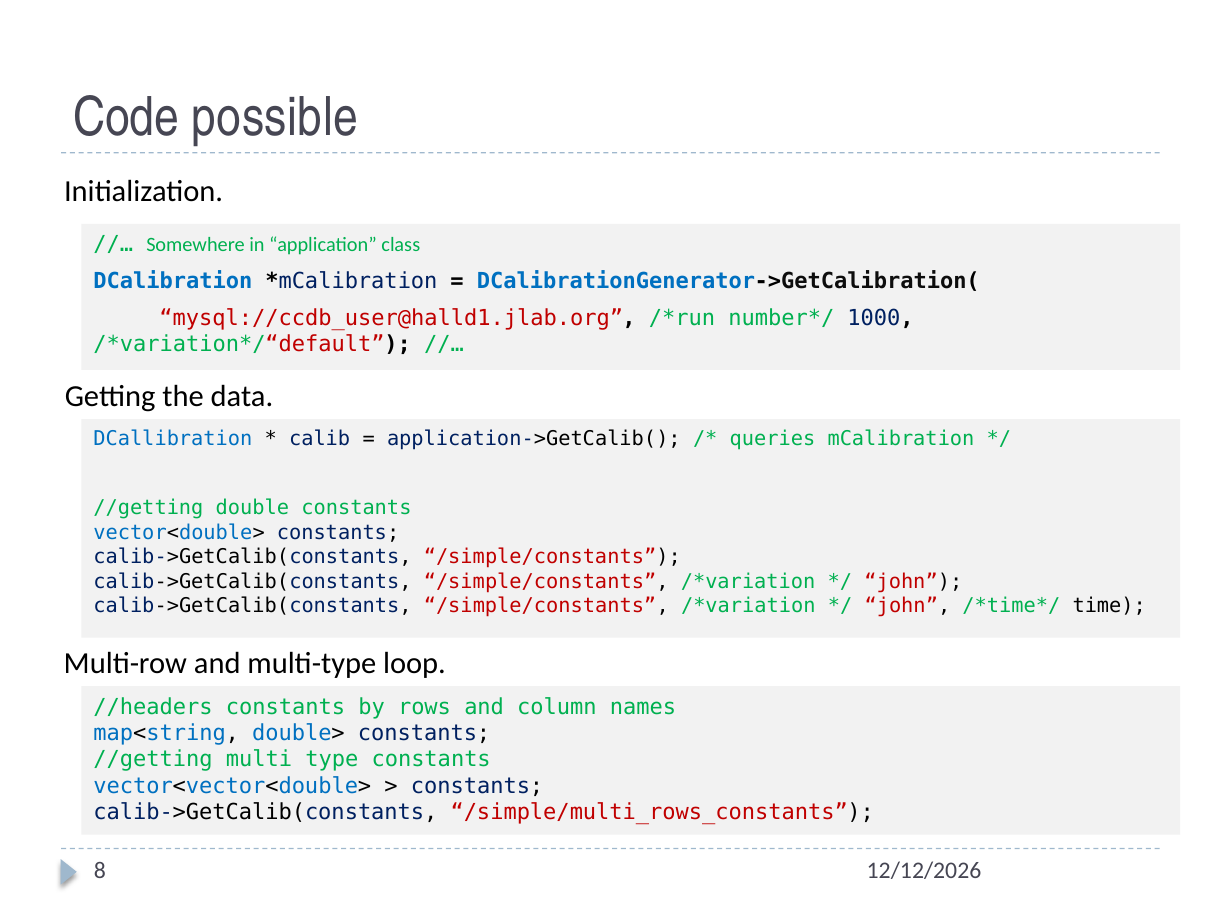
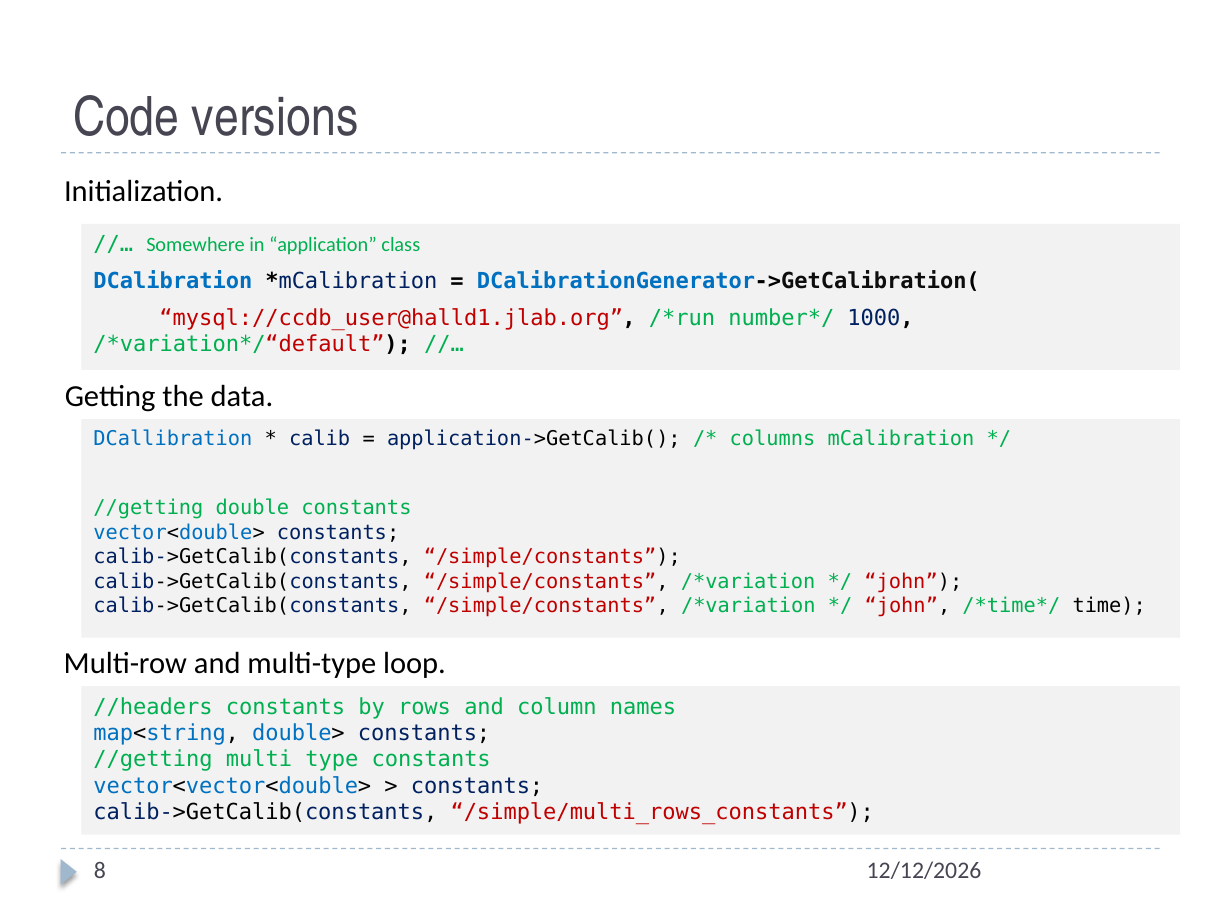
possible: possible -> versions
queries: queries -> columns
